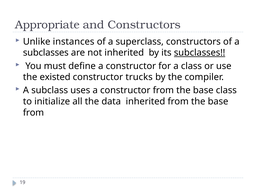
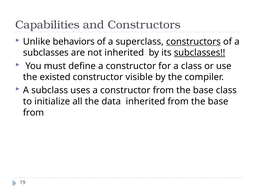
Appropriate: Appropriate -> Capabilities
instances: instances -> behaviors
constructors at (193, 42) underline: none -> present
trucks: trucks -> visible
